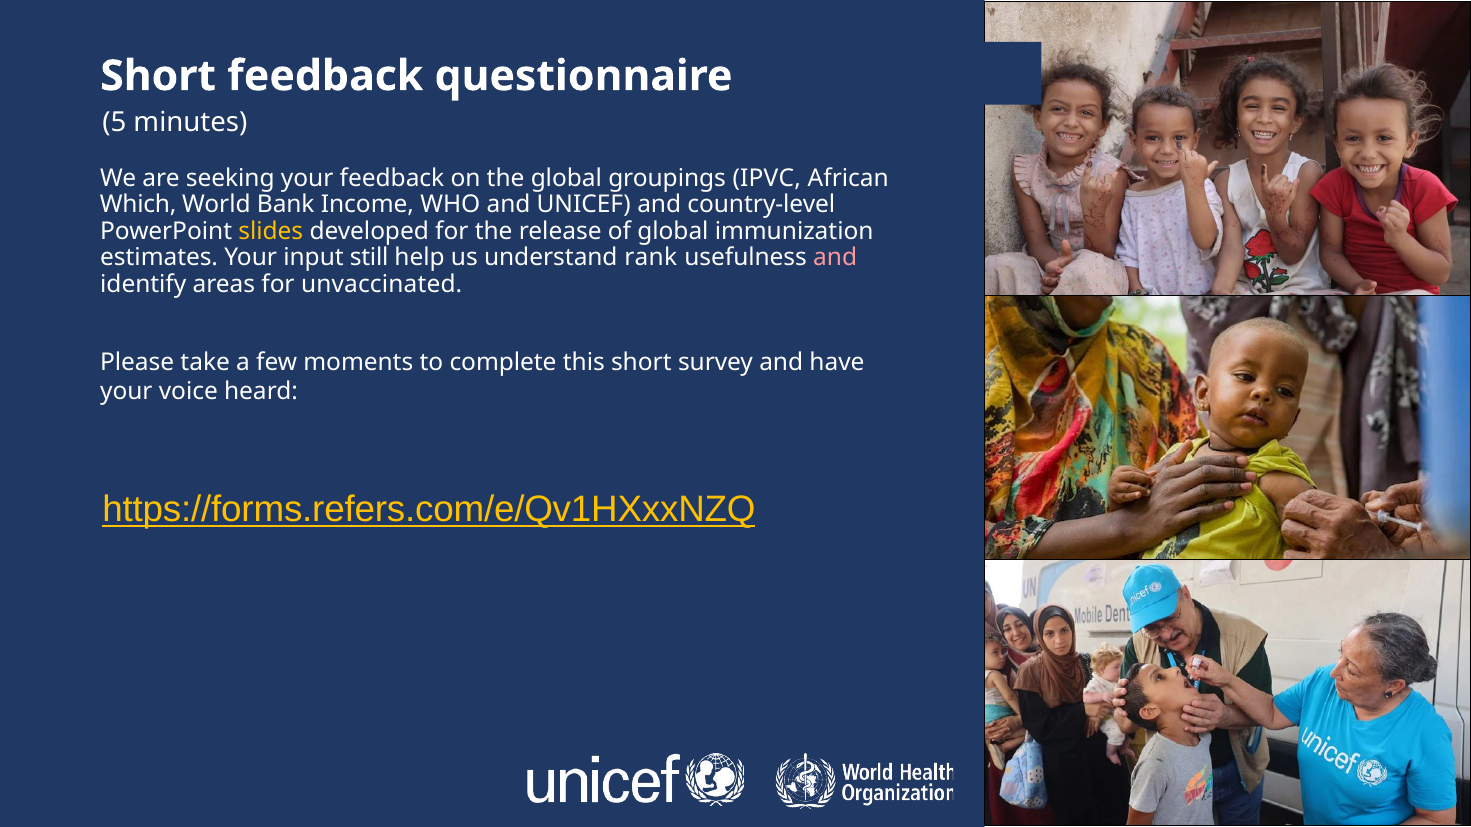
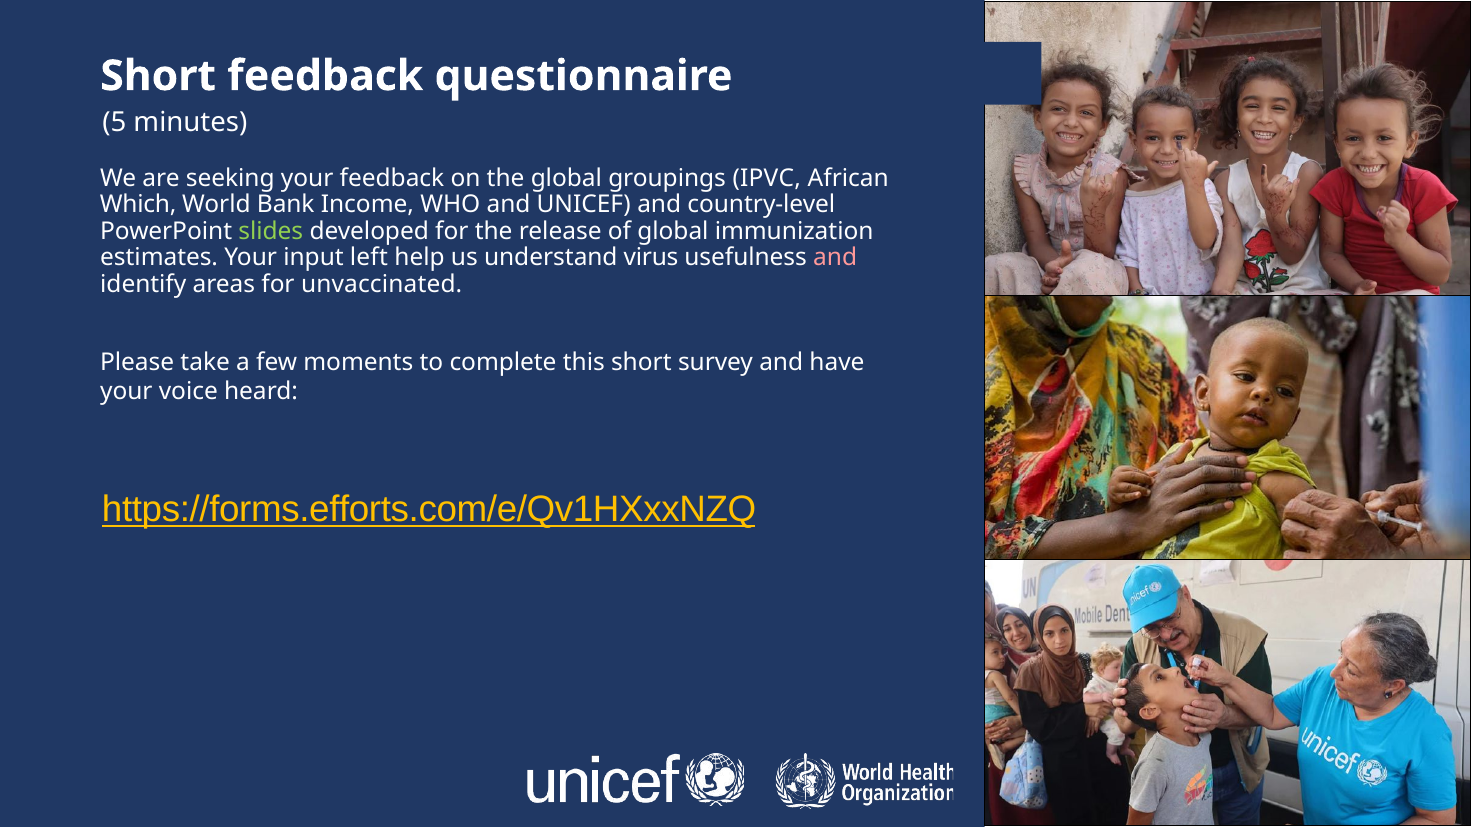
slides colour: yellow -> light green
still: still -> left
rank: rank -> virus
https://forms.refers.com/e/Qv1HXxxNZQ: https://forms.refers.com/e/Qv1HXxxNZQ -> https://forms.efforts.com/e/Qv1HXxxNZQ
